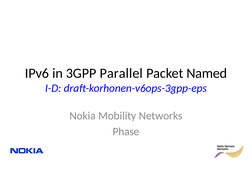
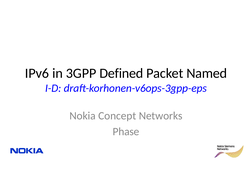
Parallel: Parallel -> Defined
Mobility: Mobility -> Concept
